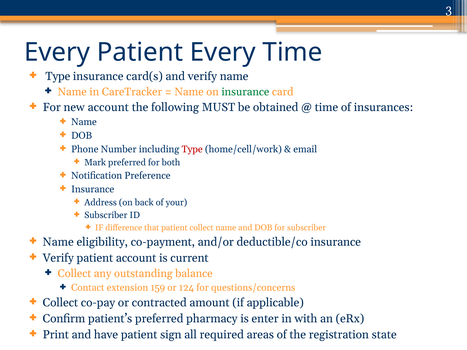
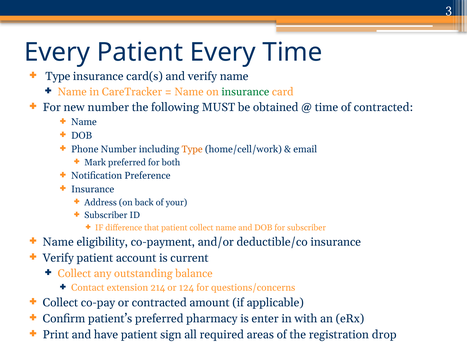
new account: account -> number
of insurances: insurances -> contracted
Type at (192, 149) colour: red -> orange
159: 159 -> 214
state: state -> drop
